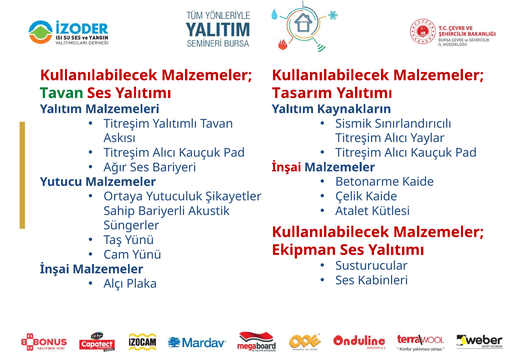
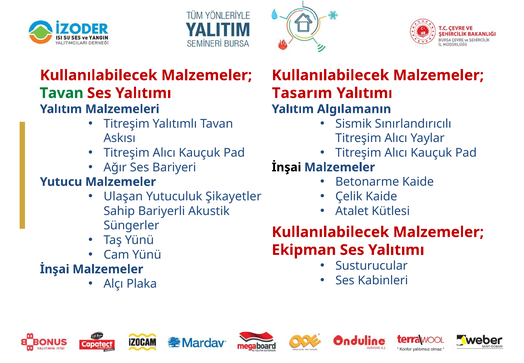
Kaynakların: Kaynakların -> Algılamanın
İnşai at (286, 167) colour: red -> black
Ortaya: Ortaya -> Ulaşan
